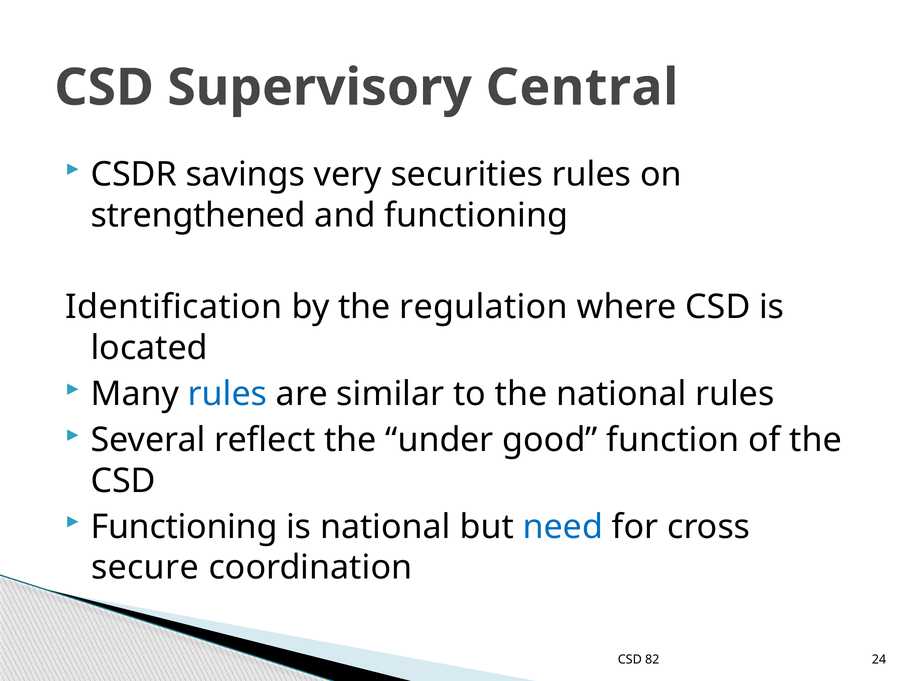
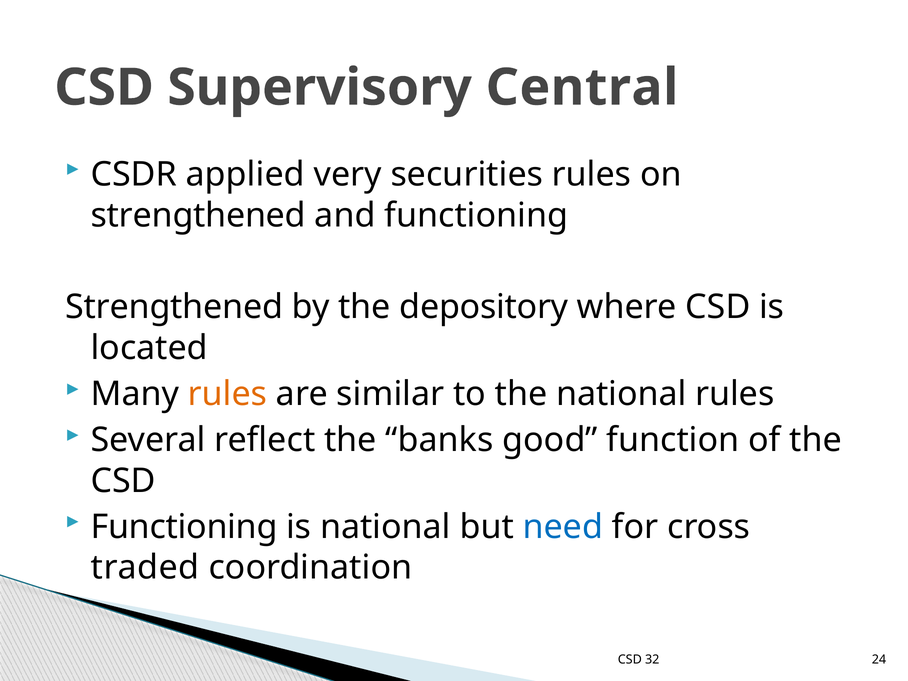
savings: savings -> applied
Identification at (174, 307): Identification -> Strengthened
regulation: regulation -> depository
rules at (228, 394) colour: blue -> orange
under: under -> banks
secure: secure -> traded
82: 82 -> 32
